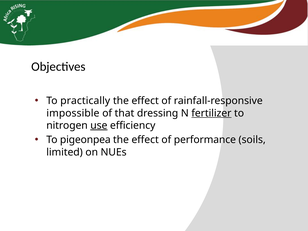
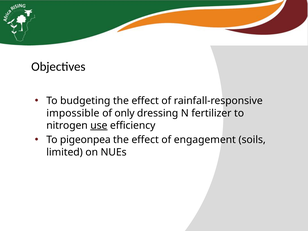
practically: practically -> budgeting
that: that -> only
fertilizer underline: present -> none
performance: performance -> engagement
